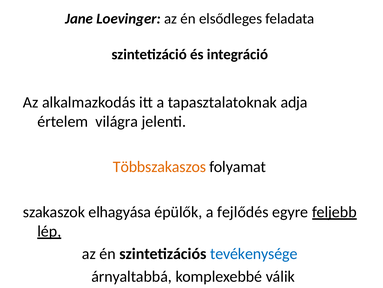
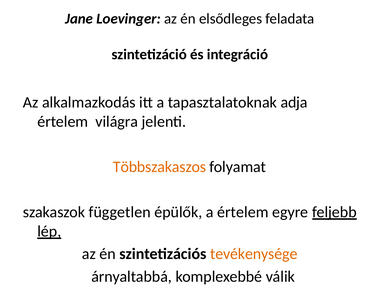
elhagyása: elhagyása -> független
a fejlődés: fejlődés -> értelem
tevékenysége colour: blue -> orange
